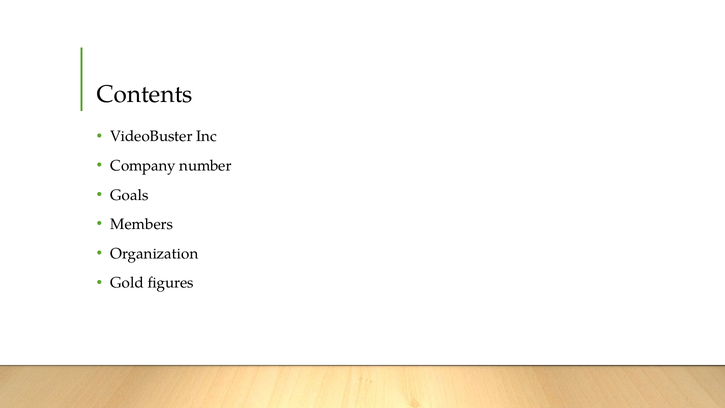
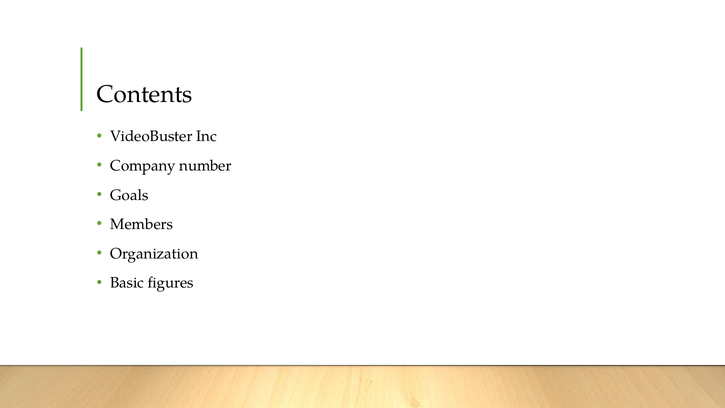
Gold: Gold -> Basic
